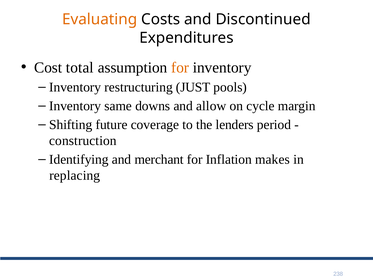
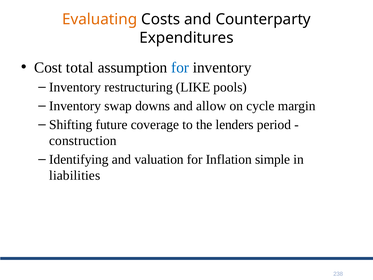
Discontinued: Discontinued -> Counterparty
for at (180, 67) colour: orange -> blue
JUST: JUST -> LIKE
same: same -> swap
merchant: merchant -> valuation
makes: makes -> simple
replacing: replacing -> liabilities
